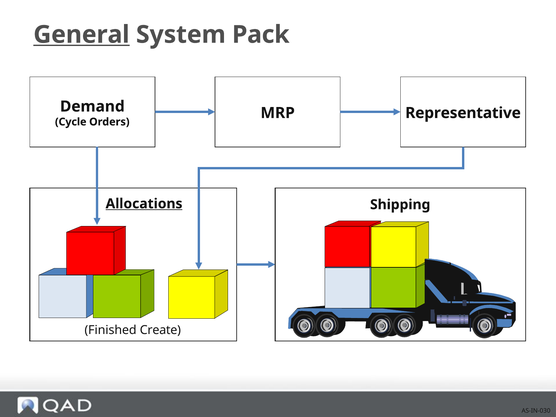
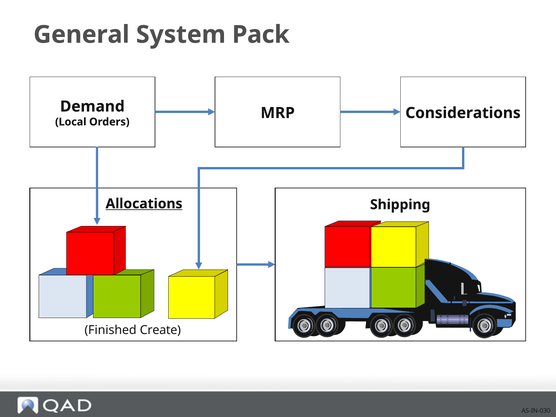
General underline: present -> none
Cycle: Cycle -> Local
Representative: Representative -> Considerations
